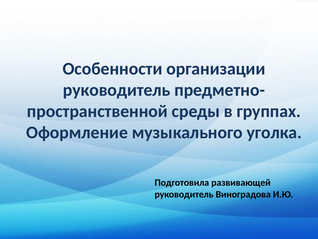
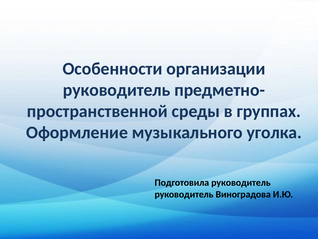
Подготовила развивающей: развивающей -> руководитель
